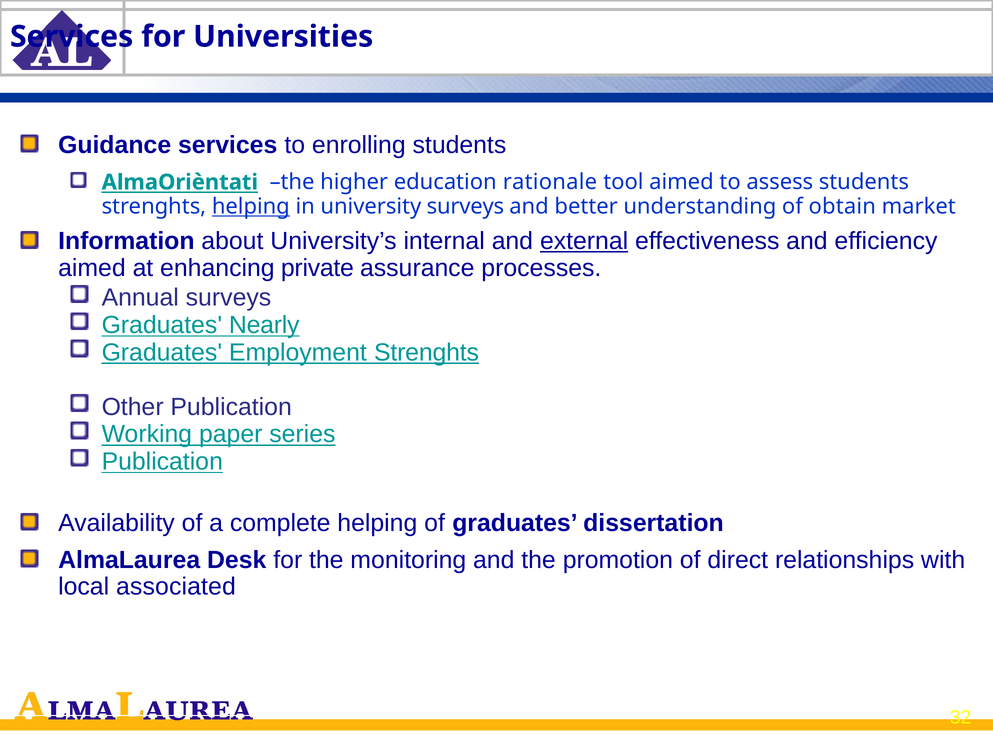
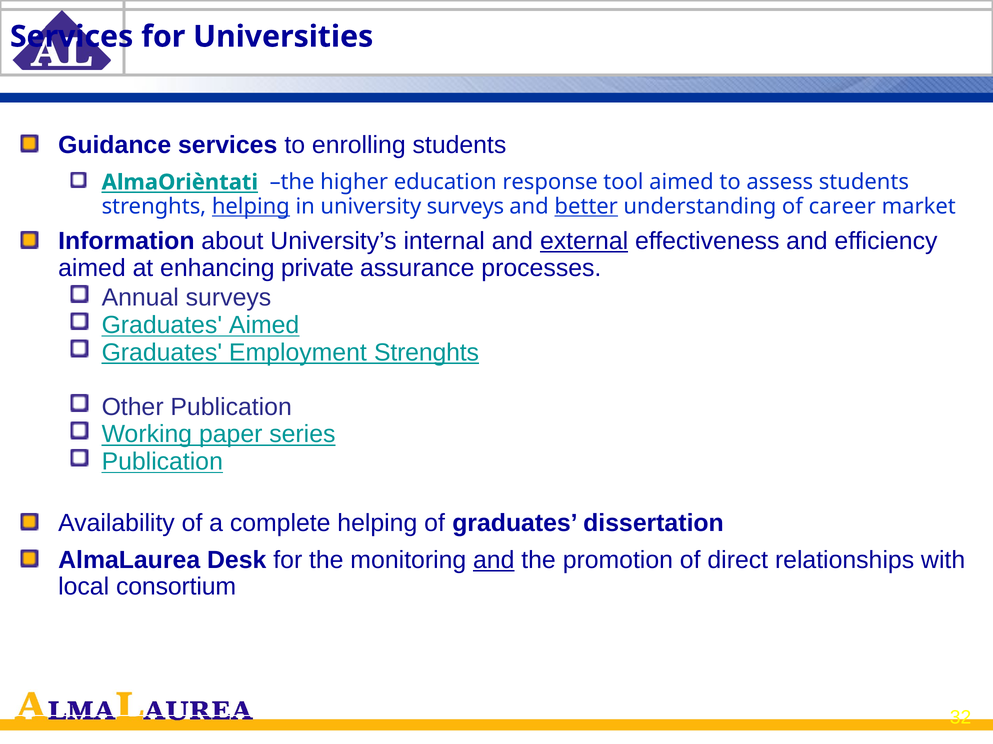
rationale: rationale -> response
better underline: none -> present
obtain: obtain -> career
Graduates Nearly: Nearly -> Aimed
and at (494, 560) underline: none -> present
associated: associated -> consortium
